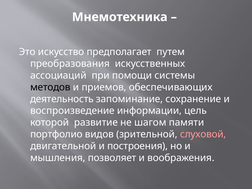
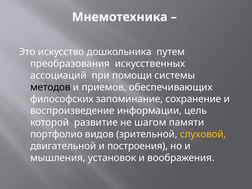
предполагает: предполагает -> дошкольника
деятельность: деятельность -> философских
слуховой colour: pink -> yellow
позволяет: позволяет -> установок
